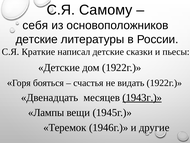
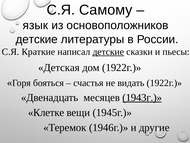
себя: себя -> язык
детские at (108, 52) underline: none -> present
Детские at (59, 67): Детские -> Детская
Лампы: Лампы -> Клетке
